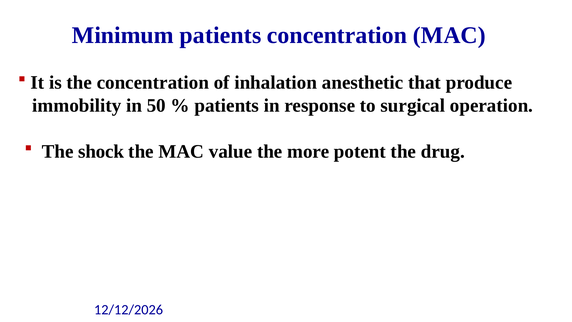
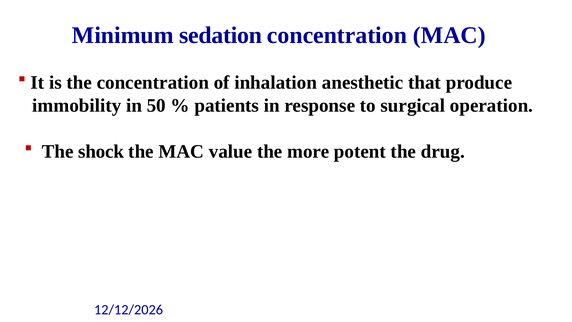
Minimum patients: patients -> sedation
